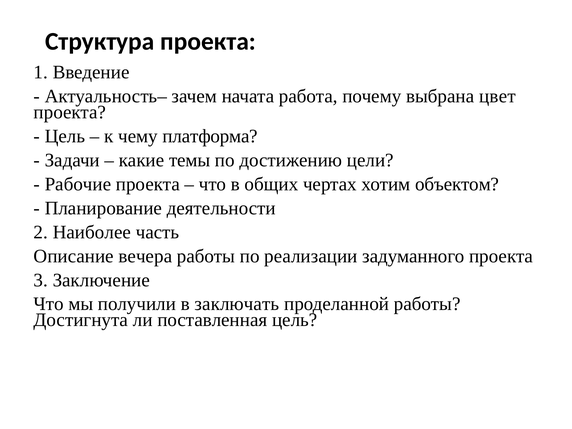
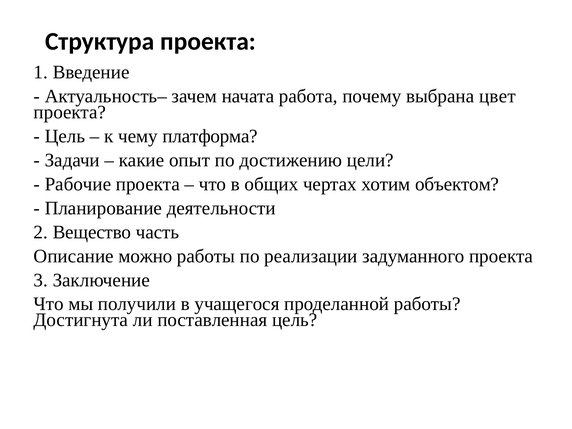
темы: темы -> опыт
Наиболее: Наиболее -> Вещество
вечера: вечера -> можно
заключать: заключать -> учащегося
